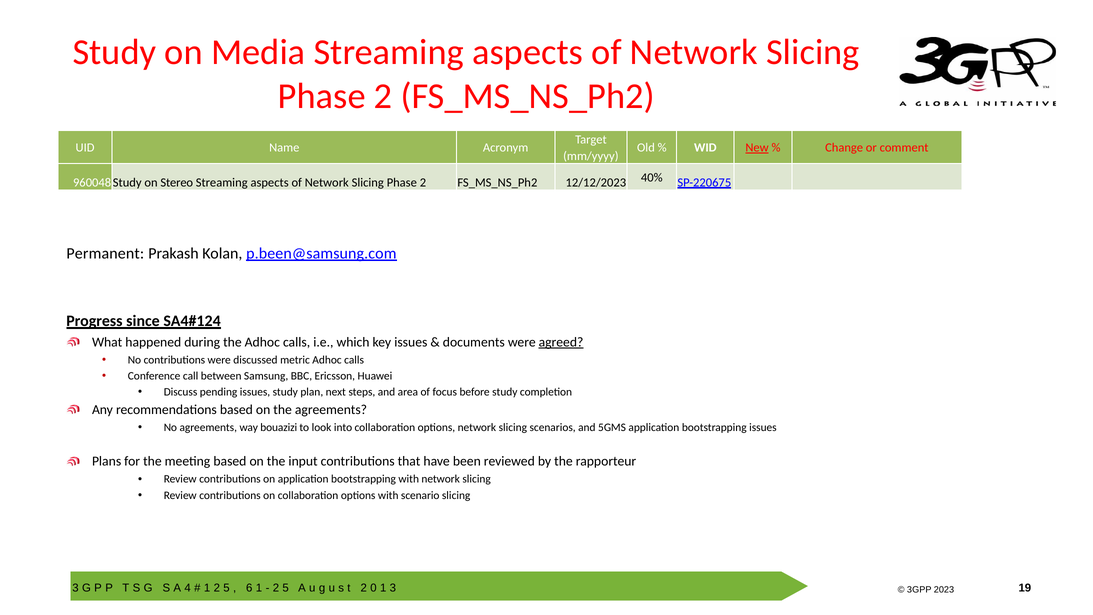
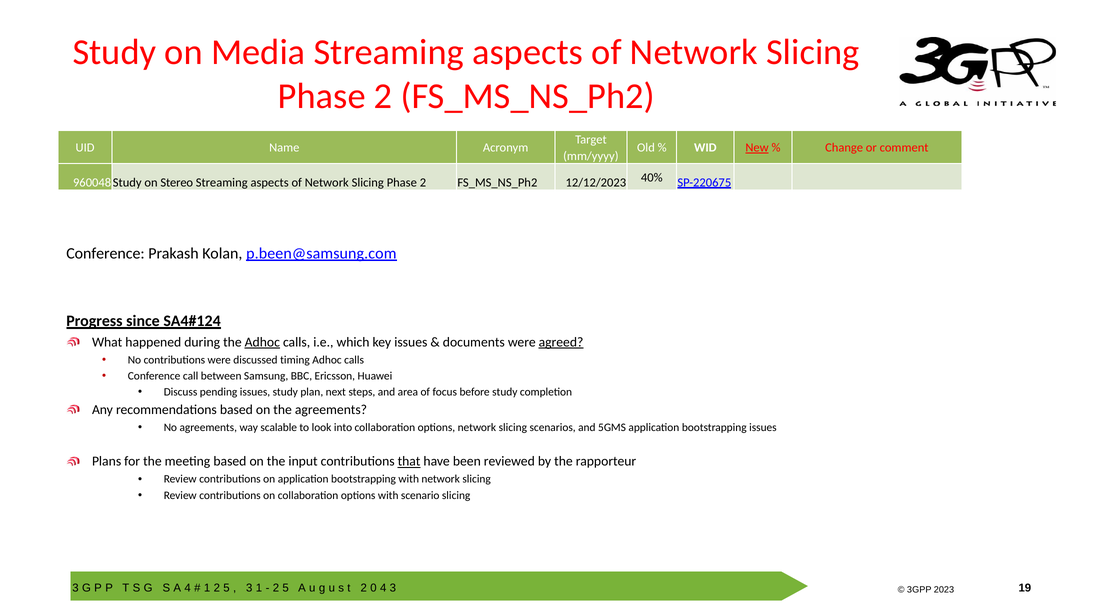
Permanent at (105, 253): Permanent -> Conference
Adhoc at (262, 342) underline: none -> present
metric: metric -> timing
bouazizi: bouazizi -> scalable
that underline: none -> present
6 at (249, 588): 6 -> 3
1 at (383, 588): 1 -> 4
